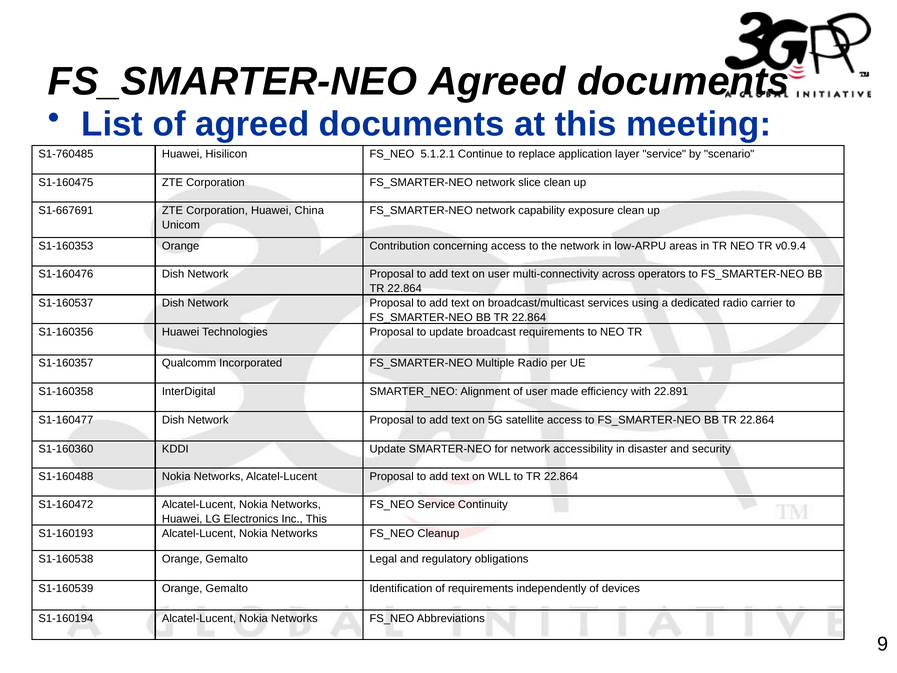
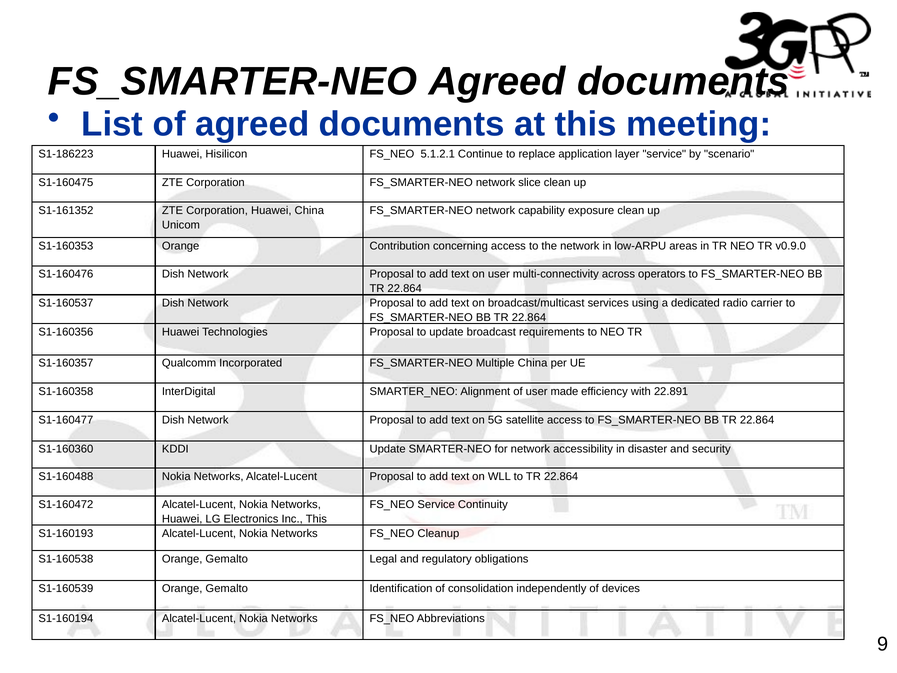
S1-760485: S1-760485 -> S1-186223
S1-667691: S1-667691 -> S1-161352
v0.9.4: v0.9.4 -> v0.9.0
Multiple Radio: Radio -> China
of requirements: requirements -> consolidation
